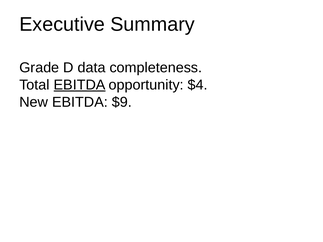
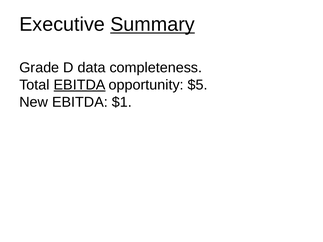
Summary underline: none -> present
$4: $4 -> $5
$9: $9 -> $1
